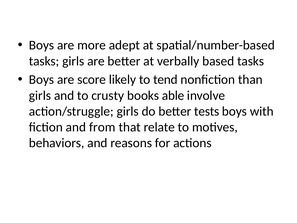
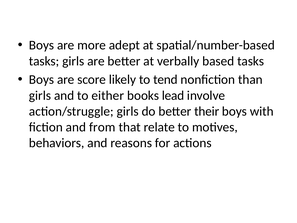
crusty: crusty -> either
able: able -> lead
tests: tests -> their
